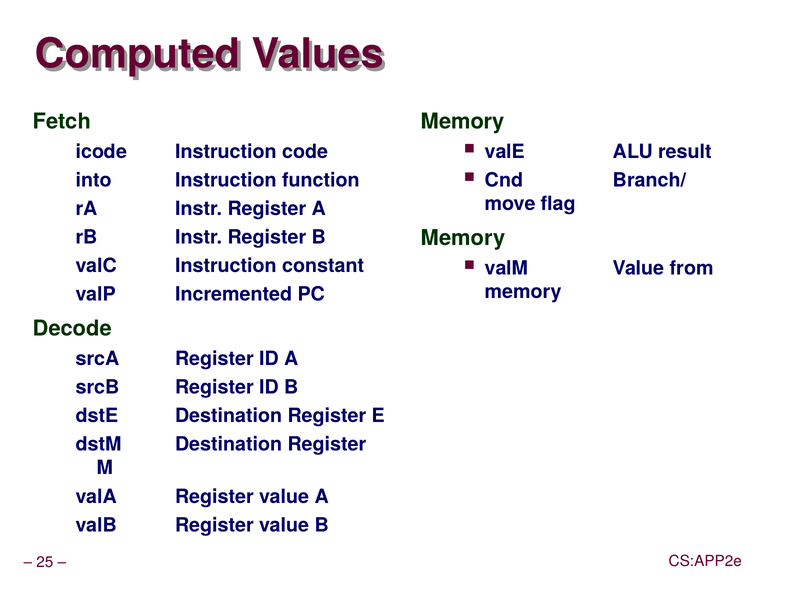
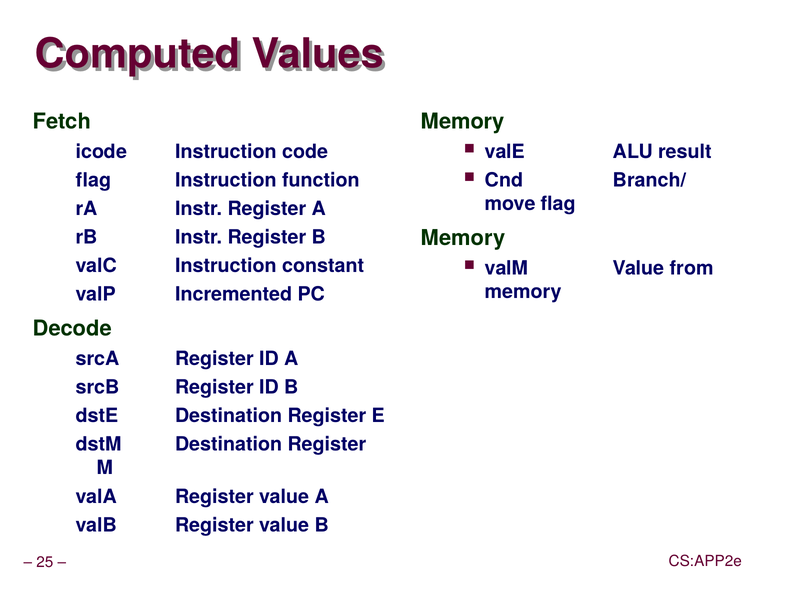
into at (94, 180): into -> flag
